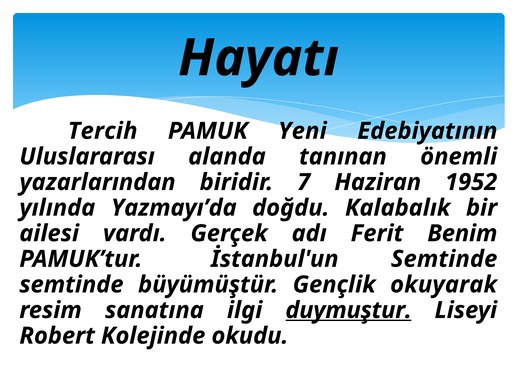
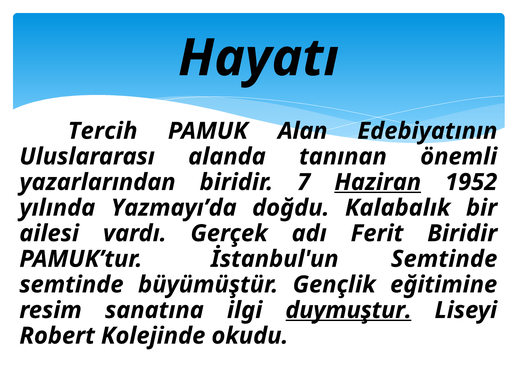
Yeni: Yeni -> Alan
Haziran underline: none -> present
Ferit Benim: Benim -> Biridir
okuyarak: okuyarak -> eğitimine
